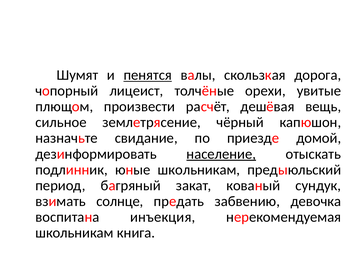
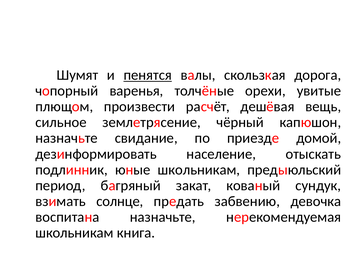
лицеист: лицеист -> варенья
население underline: present -> none
воспитана инъекция: инъекция -> назначьте
